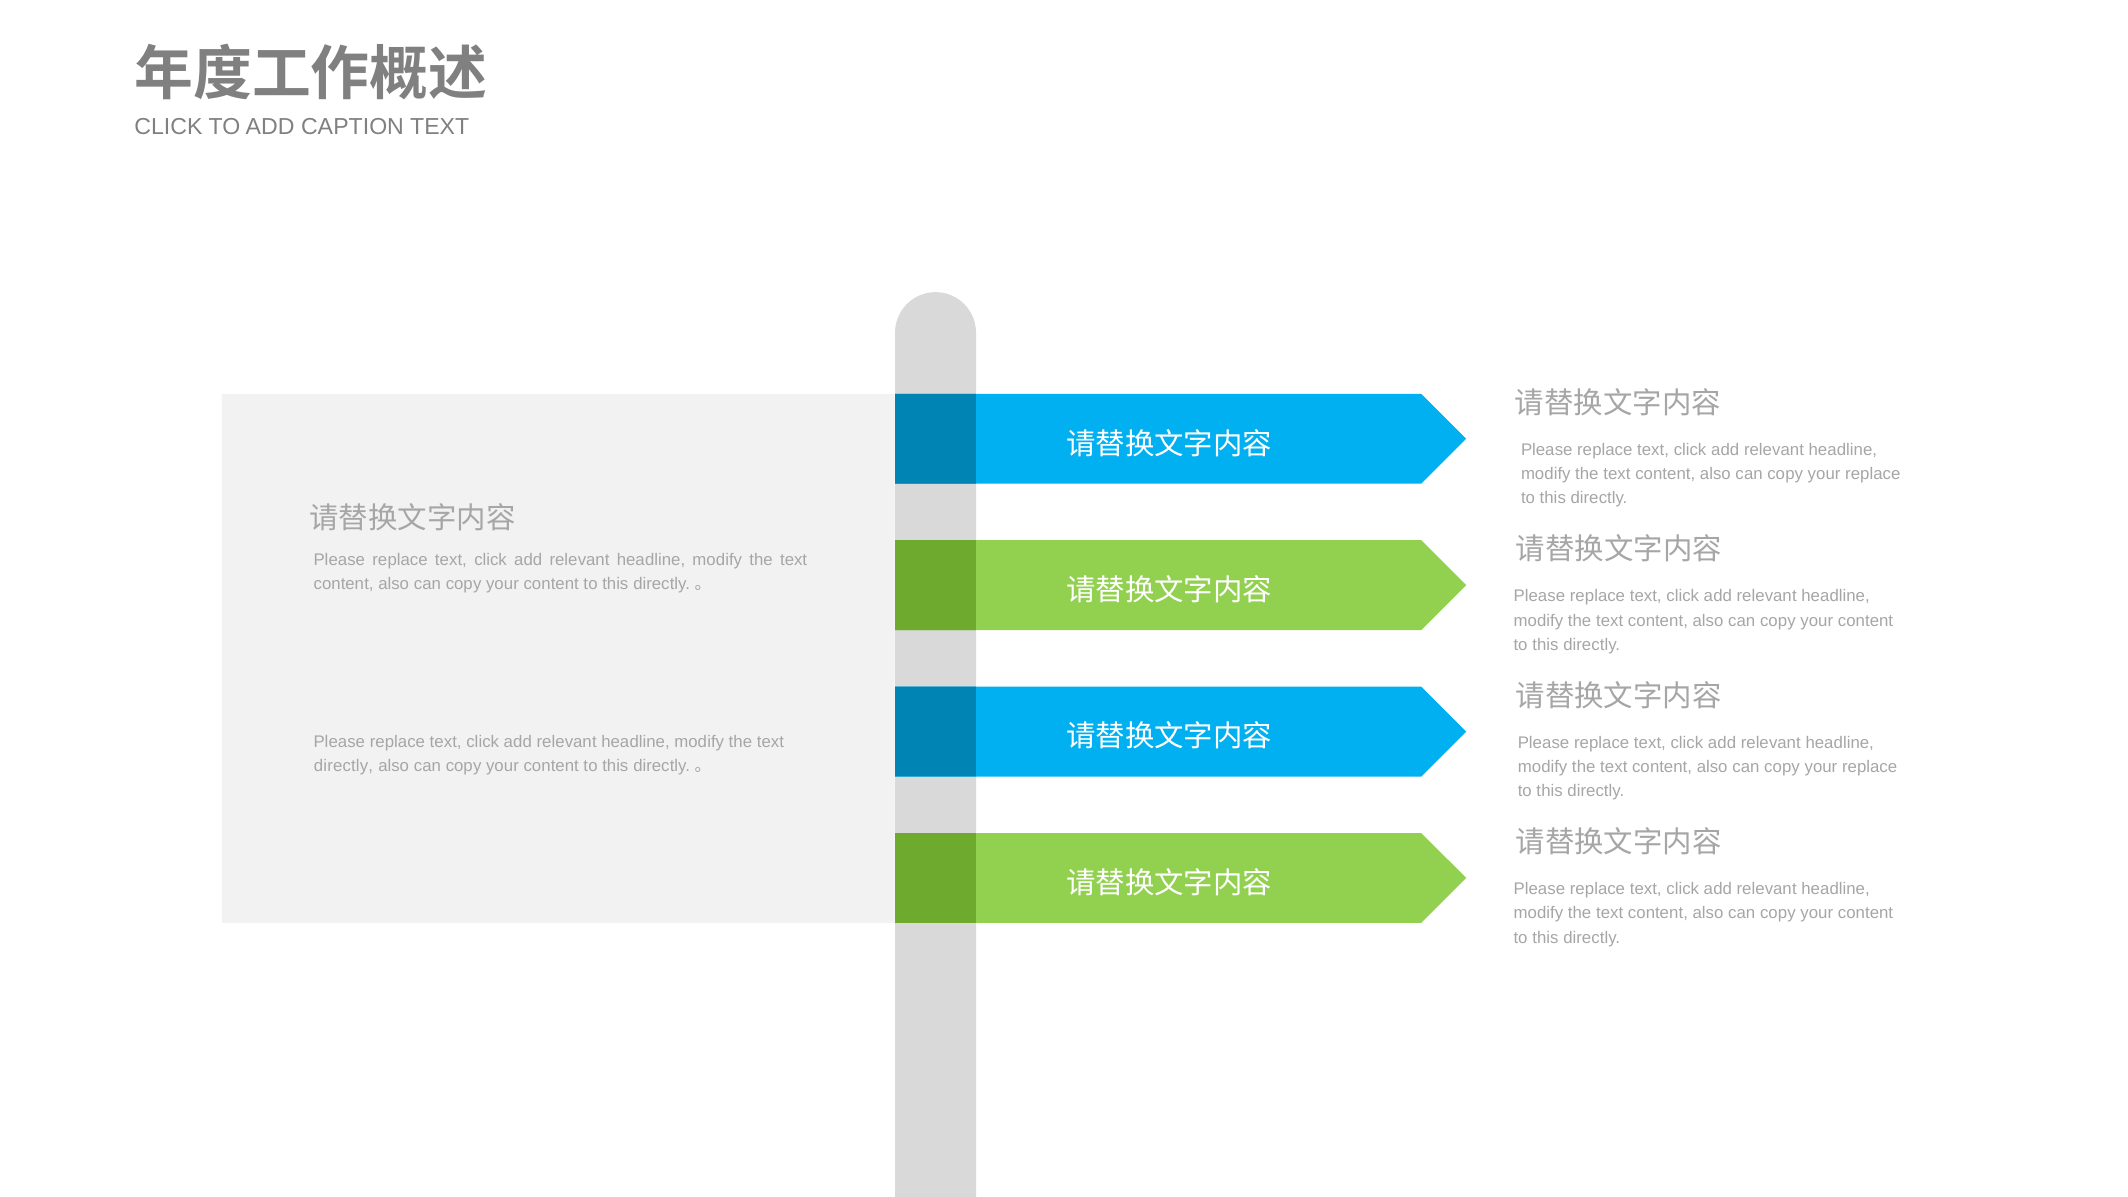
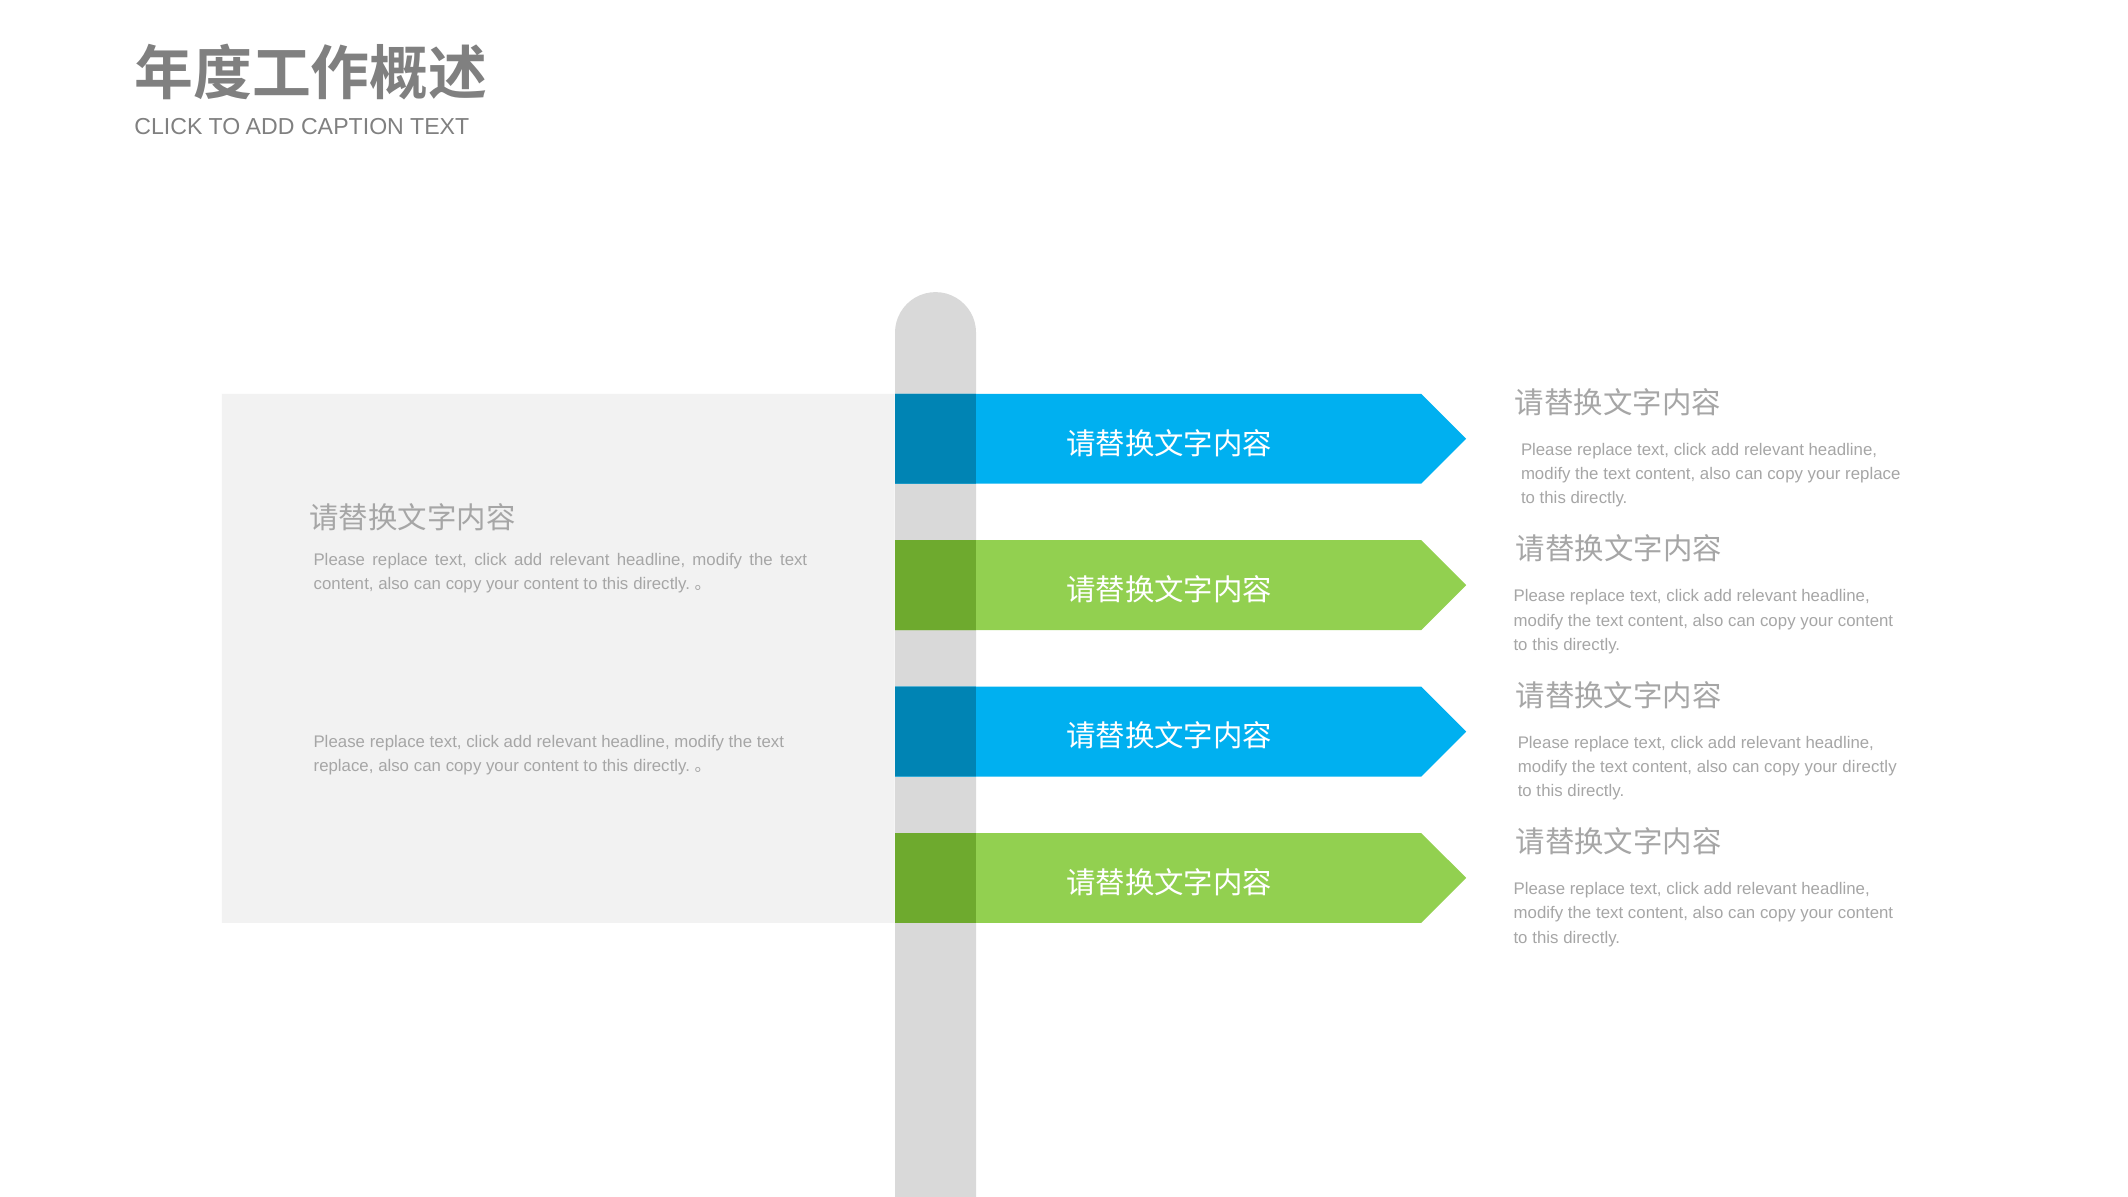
directly at (343, 766): directly -> replace
replace at (1870, 767): replace -> directly
